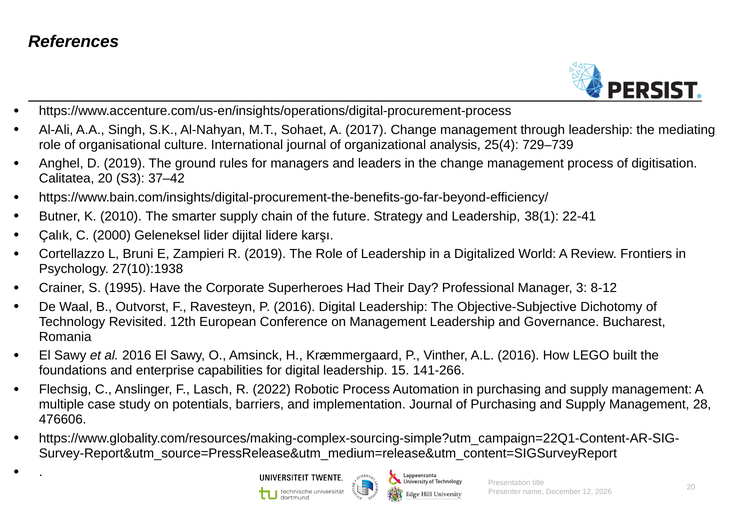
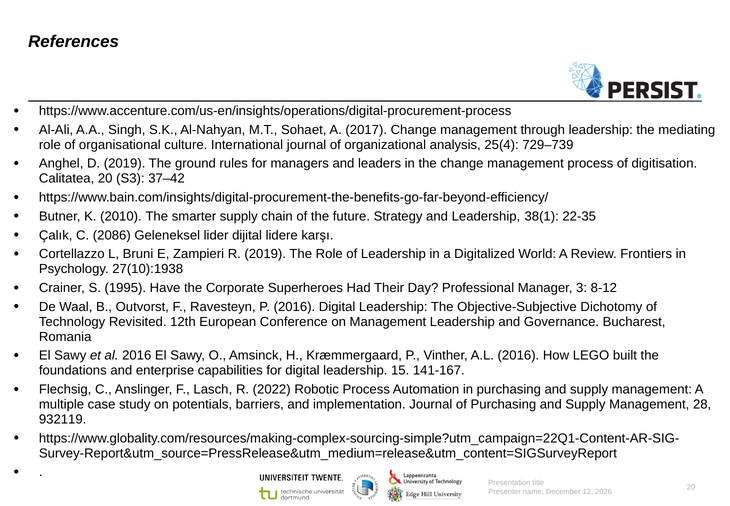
22-41: 22-41 -> 22-35
2000: 2000 -> 2086
141-266: 141-266 -> 141-167
476606: 476606 -> 932119
